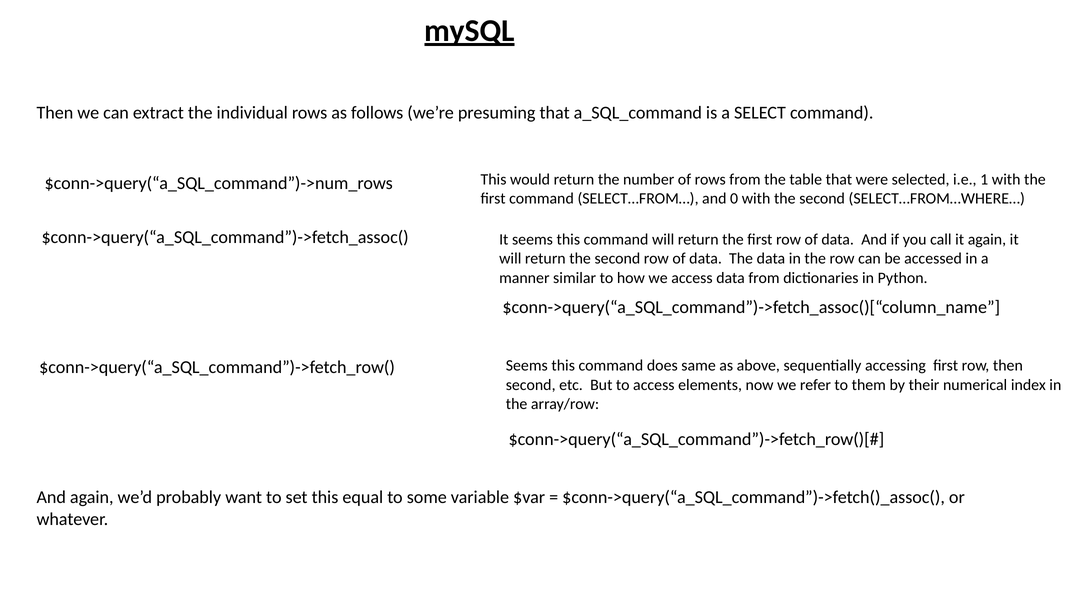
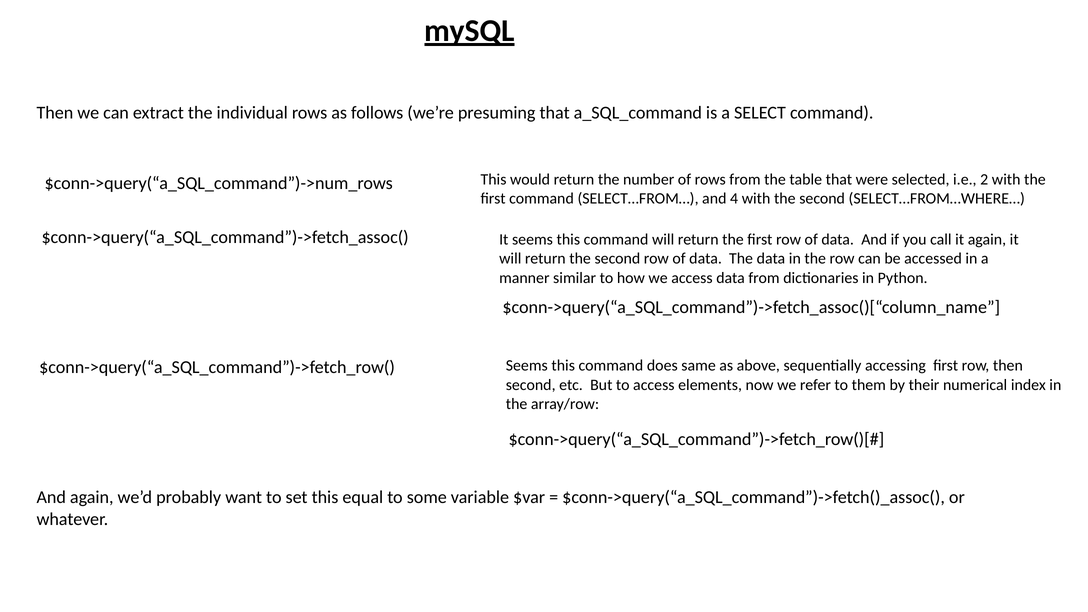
1: 1 -> 2
0: 0 -> 4
